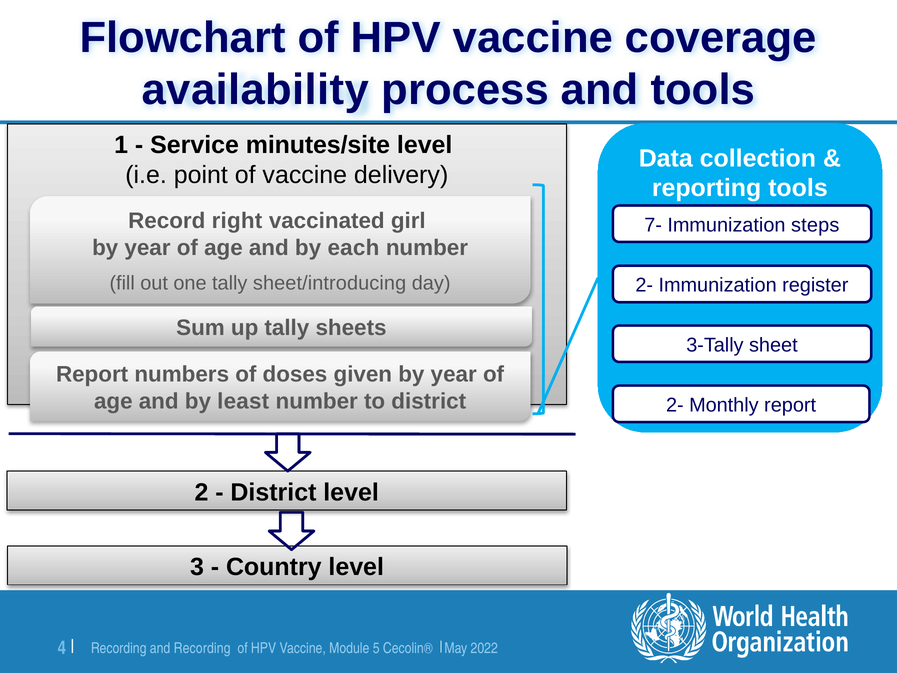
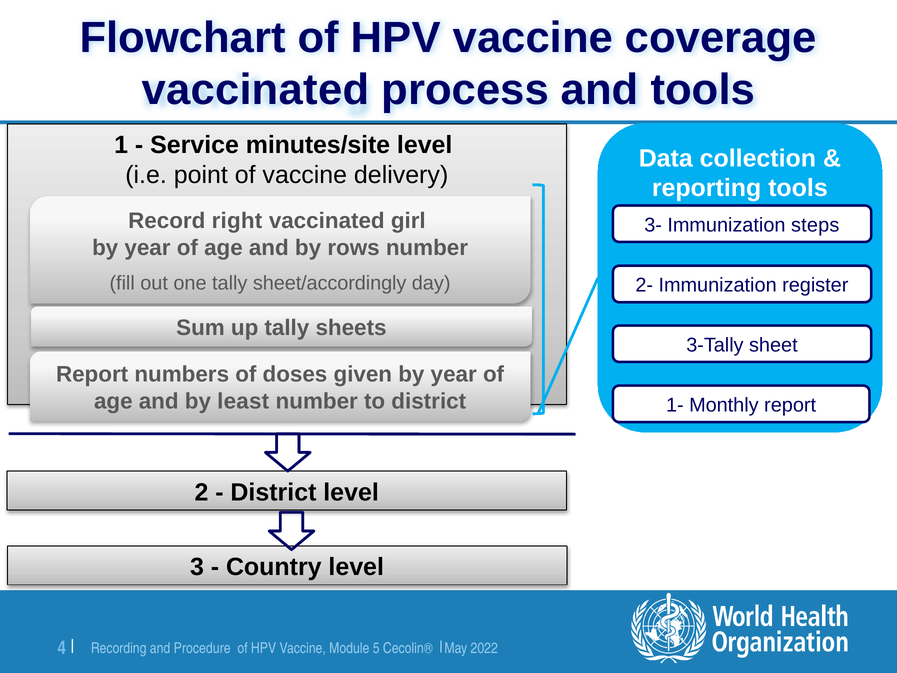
availability at (255, 90): availability -> vaccinated
7-: 7- -> 3-
each: each -> rows
sheet/introducing: sheet/introducing -> sheet/accordingly
2- at (675, 405): 2- -> 1-
and Recording: Recording -> Procedure
